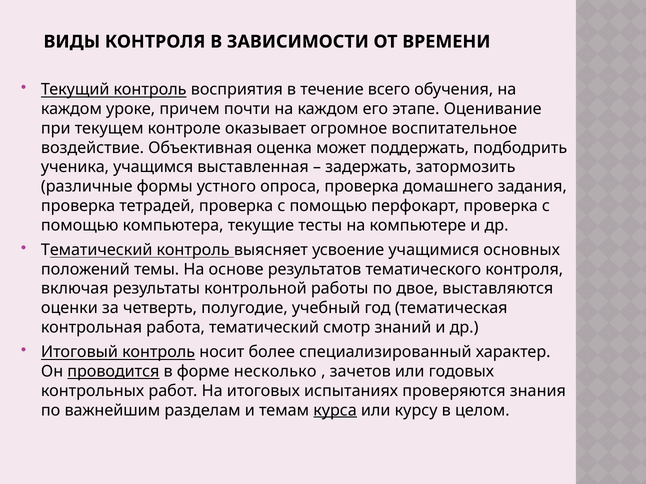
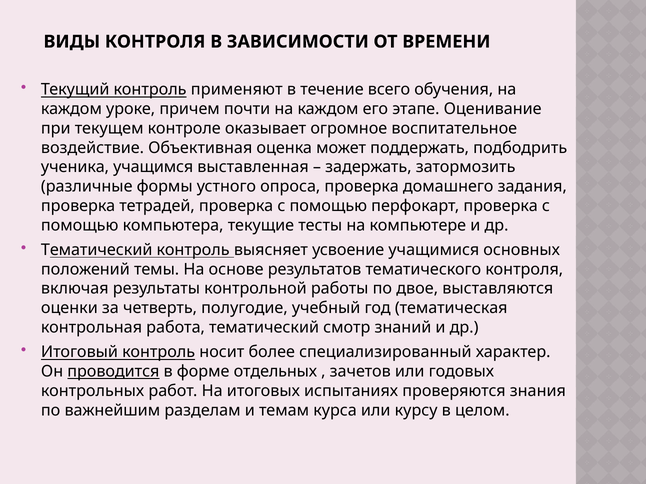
восприятия: восприятия -> применяют
несколько: несколько -> отдельных
курса underline: present -> none
